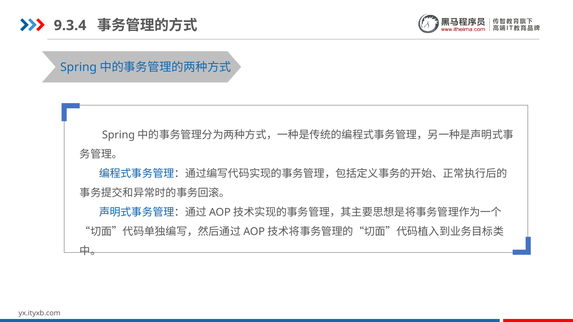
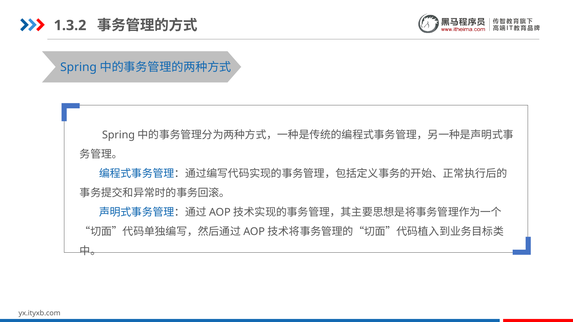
9.3.4: 9.3.4 -> 1.3.2
